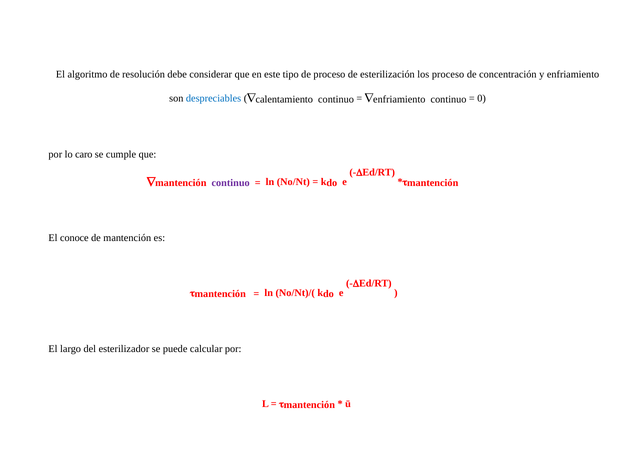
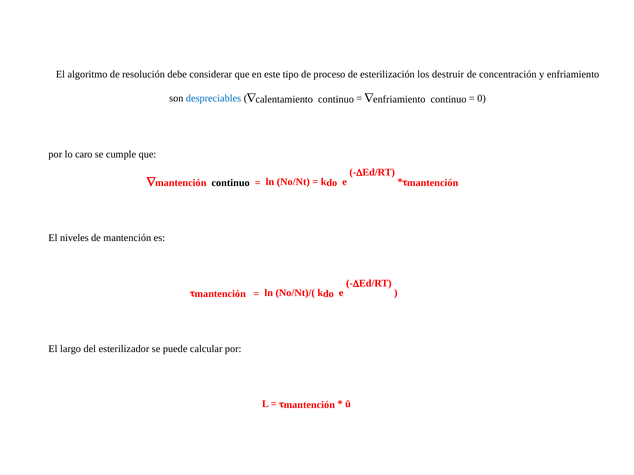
los proceso: proceso -> destruir
continuo at (231, 183) colour: purple -> black
conoce: conoce -> niveles
